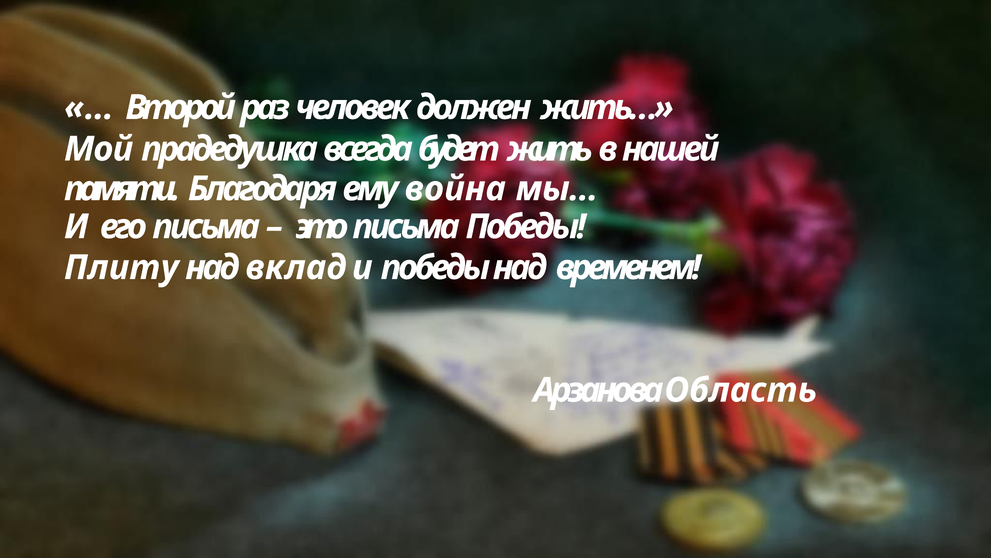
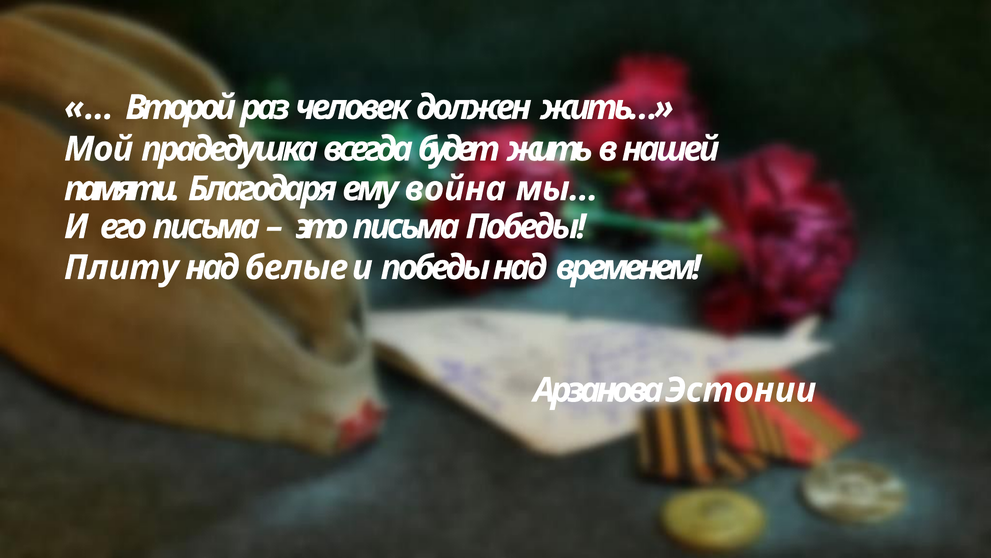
вклад: вклад -> белые
Область: Область -> Эстонии
